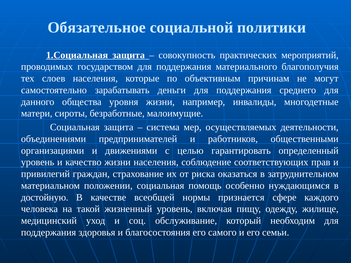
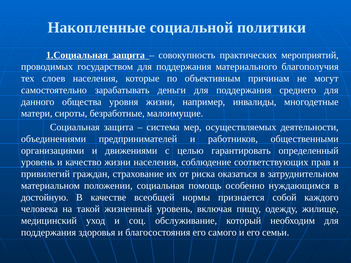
Обязательное: Обязательное -> Накопленные
сфере: сфере -> собой
